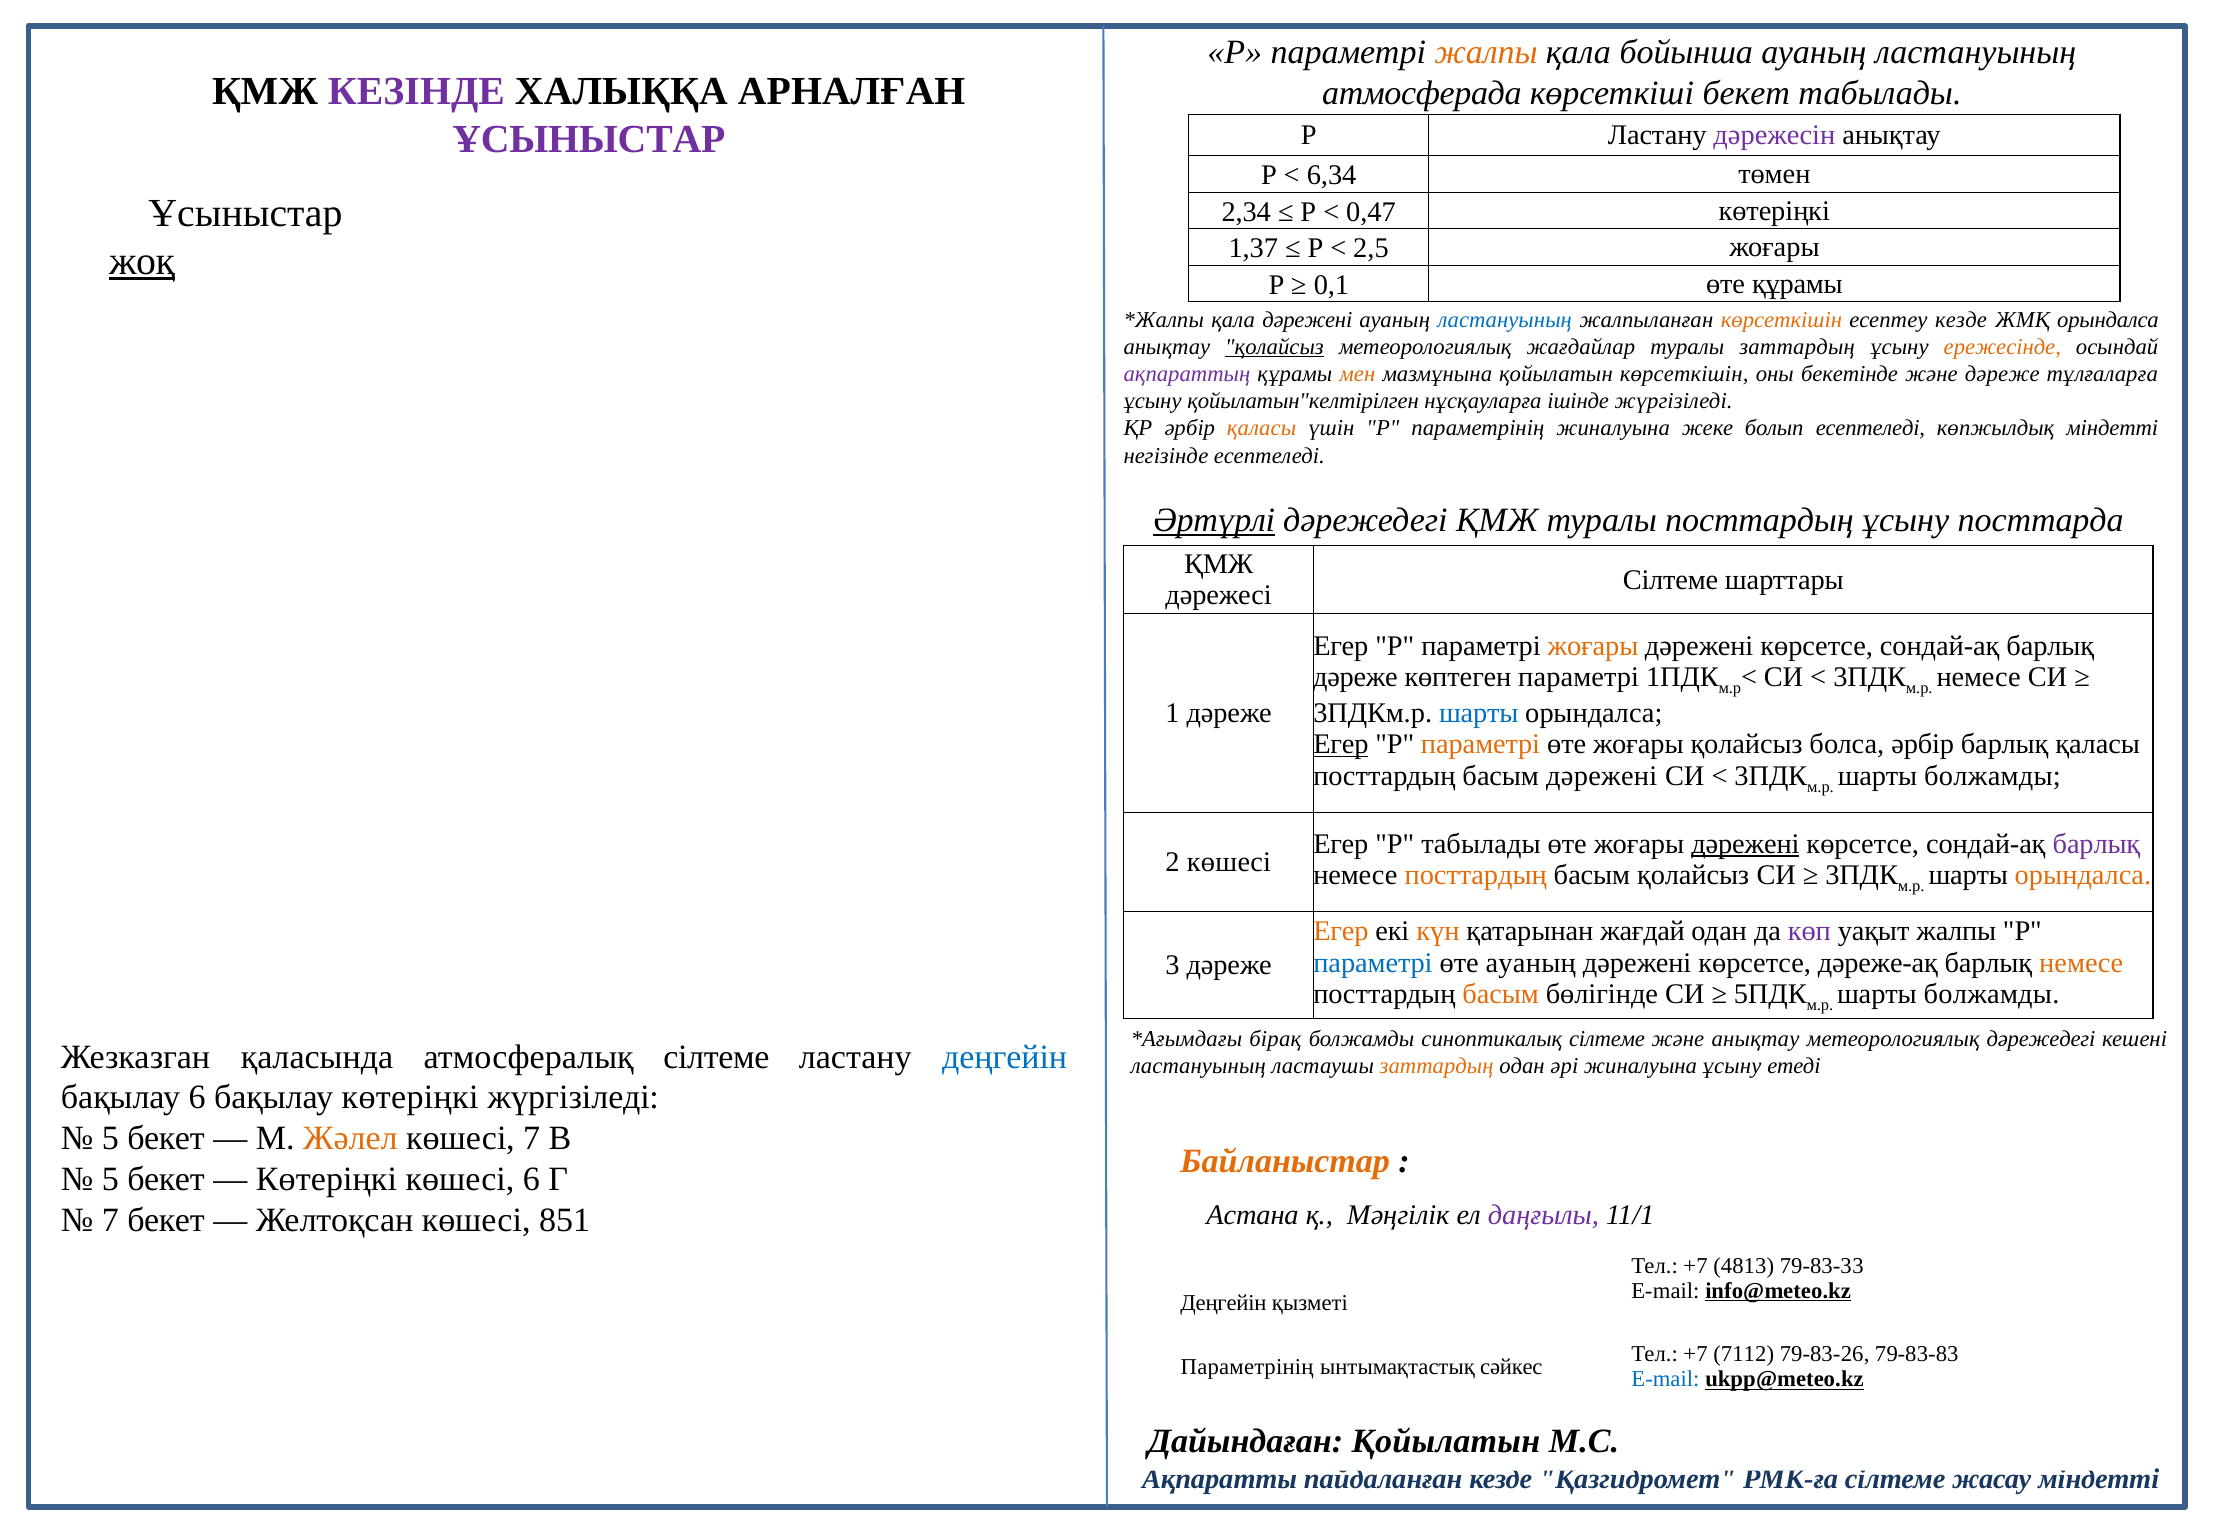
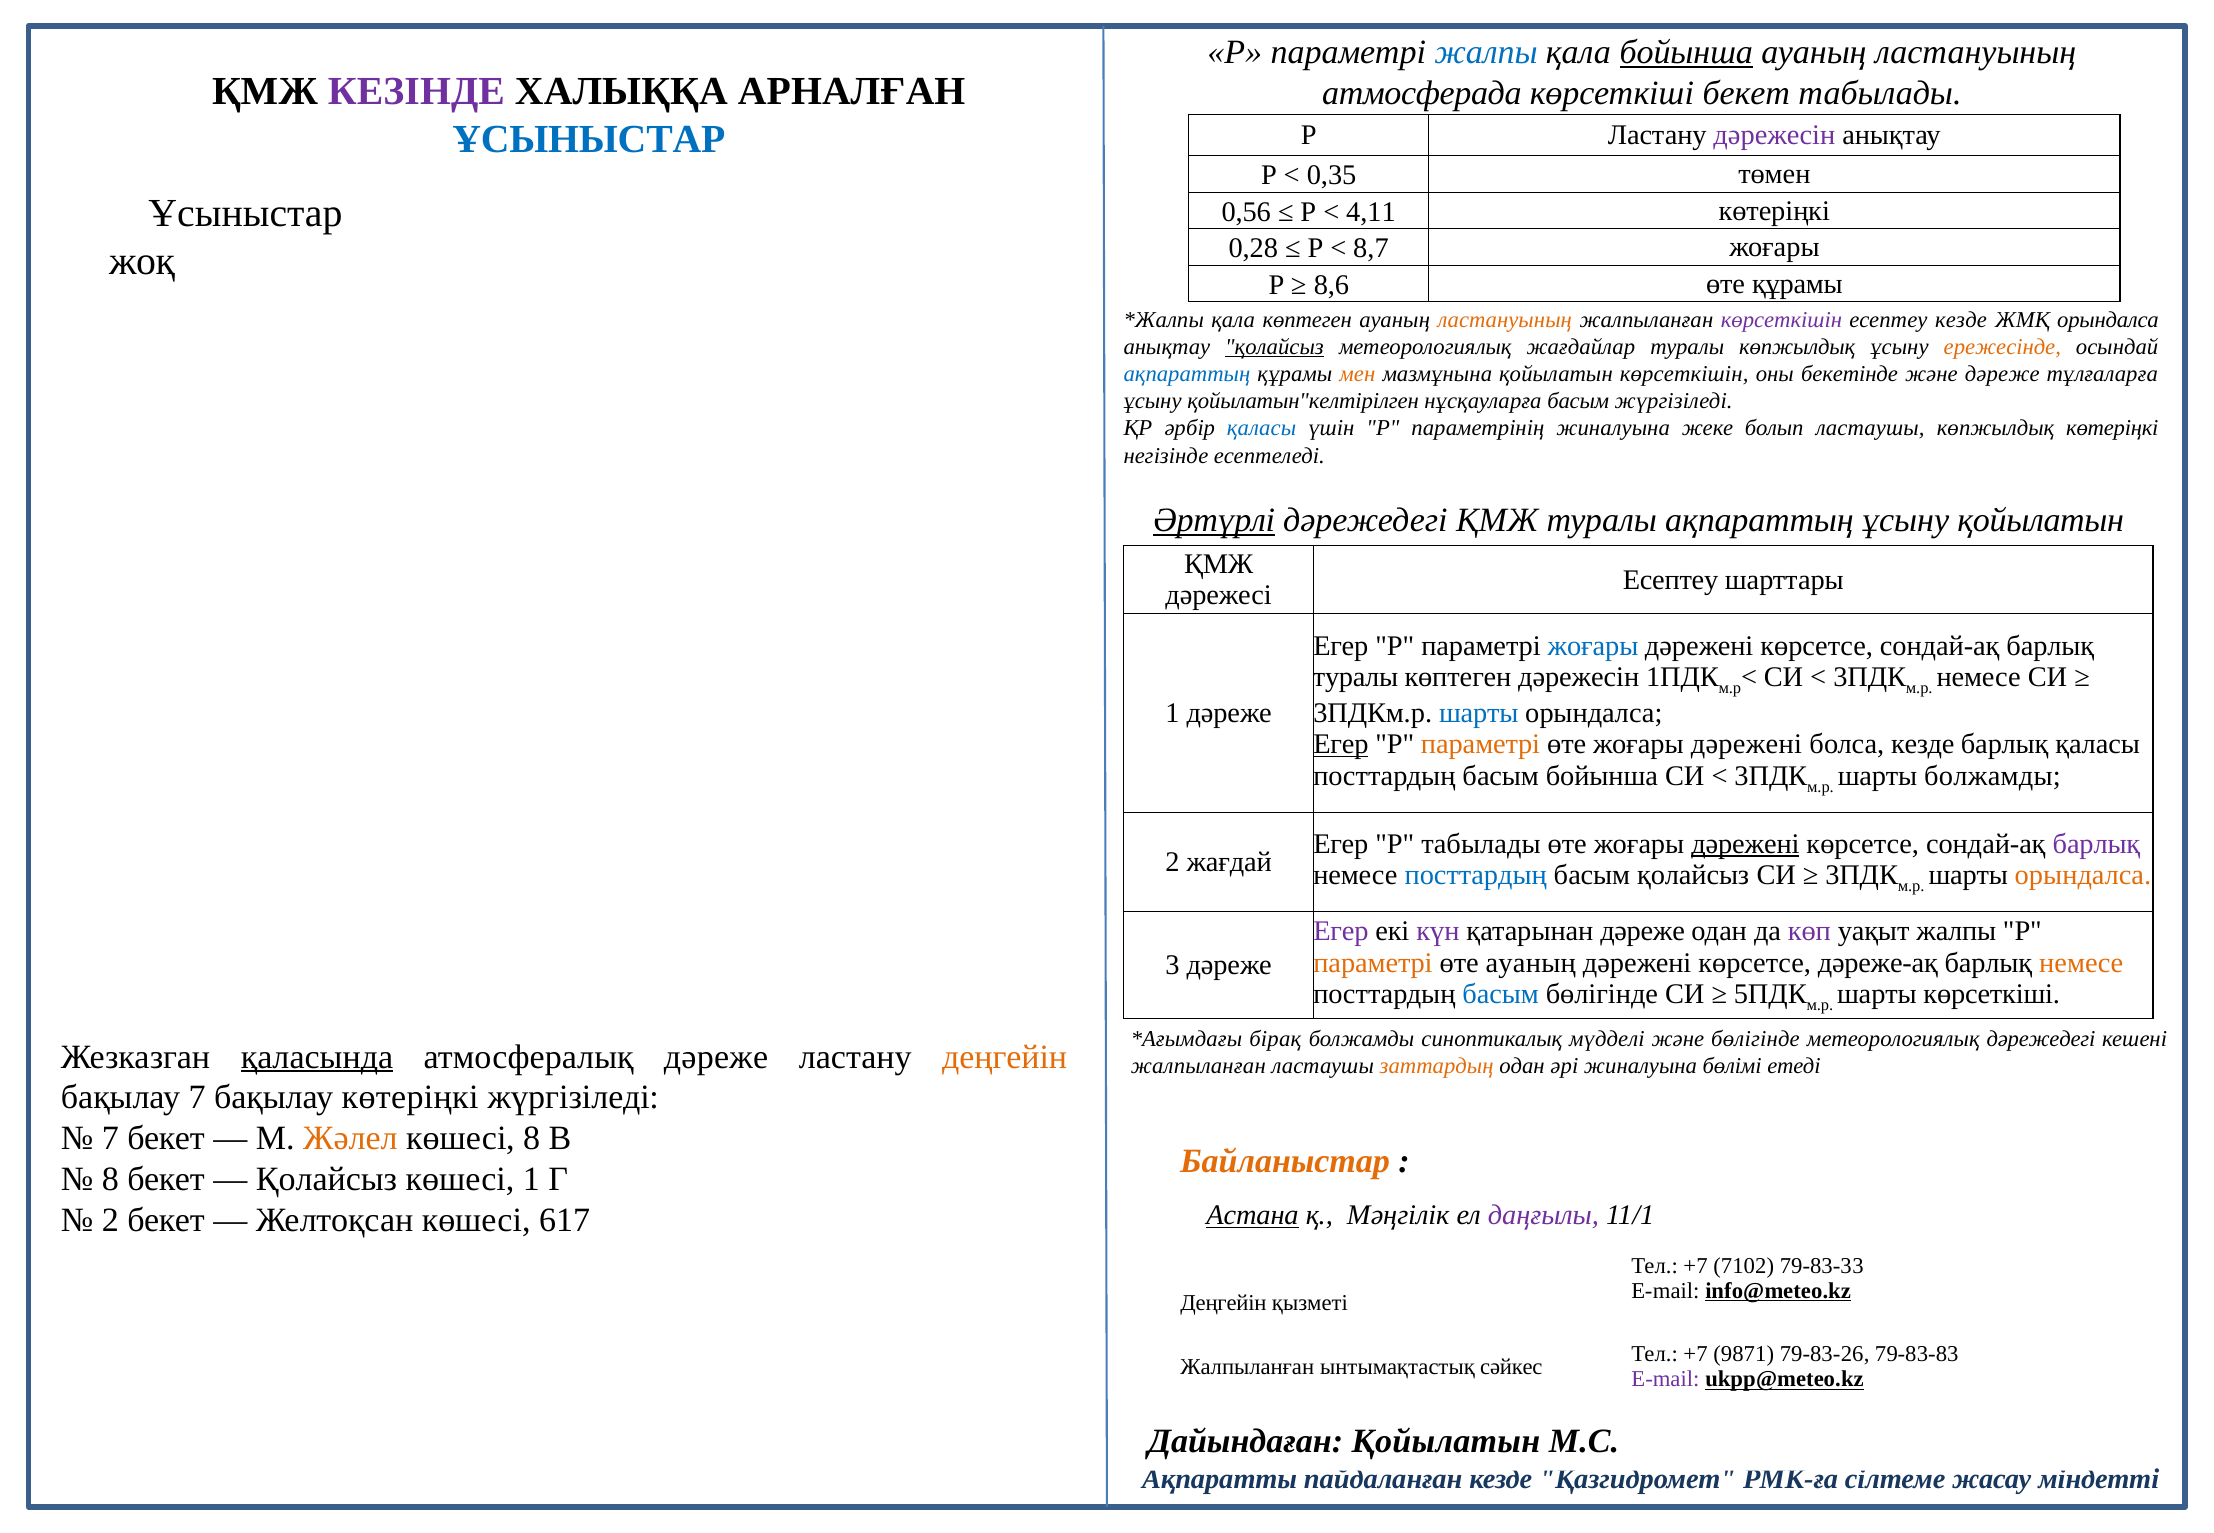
жалпы at (1486, 52) colour: orange -> blue
бойынша at (1686, 52) underline: none -> present
ҰСЫНЫСТАР at (589, 139) colour: purple -> blue
6,34: 6,34 -> 0,35
2,34: 2,34 -> 0,56
0,47: 0,47 -> 4,11
1,37: 1,37 -> 0,28
2,5: 2,5 -> 8,7
жоқ underline: present -> none
0,1: 0,1 -> 8,6
қала дәрежені: дәрежені -> көптеген
ластануының at (1505, 319) colour: blue -> orange
көрсеткішін at (1781, 319) colour: orange -> purple
туралы заттардың: заттардың -> көпжылдық
ақпараттың at (1187, 374) colour: purple -> blue
нұсқауларға ішінде: ішінде -> басым
қаласы at (1262, 428) colour: orange -> blue
болып есептеледі: есептеледі -> ластаушы
көпжылдық міндетті: міндетті -> көтеріңкі
туралы посттардың: посттардың -> ақпараттың
ұсыну посттарда: посттарда -> қойылатын
Сілтеме at (1671, 580): Сілтеме -> Есептеу
жоғары at (1593, 646) colour: orange -> blue
дәреже at (1356, 677): дәреже -> туралы
көптеген параметрі: параметрі -> дәрежесін
қолайсыз at (1747, 744): қолайсыз -> дәрежені
болса әрбір: әрбір -> кезде
басым дәрежені: дәрежені -> бойынша
2 көшесі: көшесі -> жағдай
посттардың at (1476, 875) colour: orange -> blue
Егер at (1341, 931) colour: orange -> purple
күн colour: orange -> purple
қатарынан жағдай: жағдай -> дәреже
параметрі at (1373, 963) colour: blue -> orange
басым at (1501, 994) colour: orange -> blue
болжамды at (1991, 994): болжамды -> көрсеткіші
синоптикалық сілтеме: сілтеме -> мүдделі
және анықтау: анықтау -> бөлігінде
қаласында underline: none -> present
атмосфералық сілтеме: сілтеме -> дәреже
деңгейін at (1005, 1057) colour: blue -> orange
ластануының at (1198, 1066): ластануының -> жалпыланған
жиналуына ұсыну: ұсыну -> бөлімі
бақылау 6: 6 -> 7
5 at (110, 1138): 5 -> 7
көшесі 7: 7 -> 8
5 at (110, 1179): 5 -> 8
Көтеріңкі at (326, 1179): Көтеріңкі -> Қолайсыз
көшесі 6: 6 -> 1
Астана underline: none -> present
7 at (110, 1220): 7 -> 2
851: 851 -> 617
4813: 4813 -> 7102
7112: 7112 -> 9871
Параметрінің at (1247, 1367): Параметрінің -> Жалпыланған
E-mail at (1665, 1379) colour: blue -> purple
